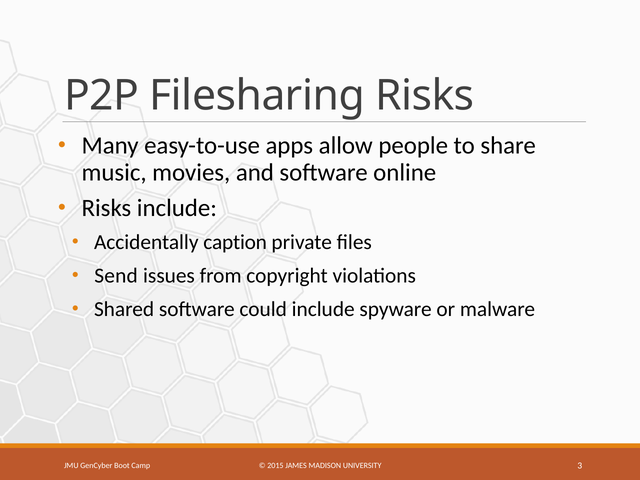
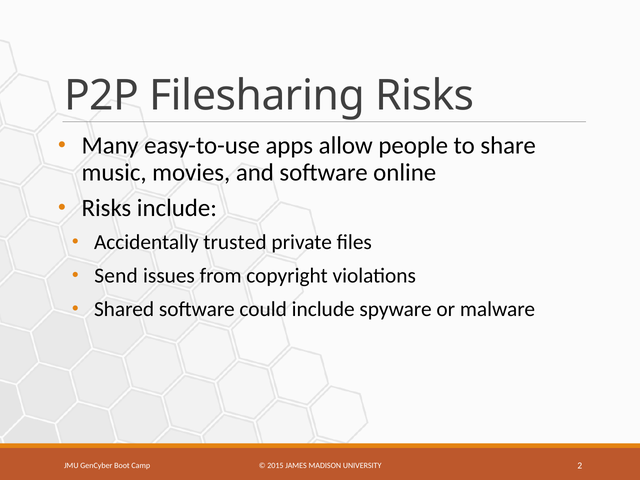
caption: caption -> trusted
3: 3 -> 2
